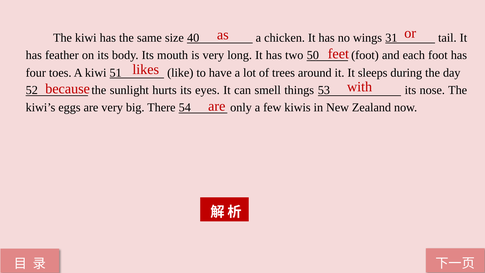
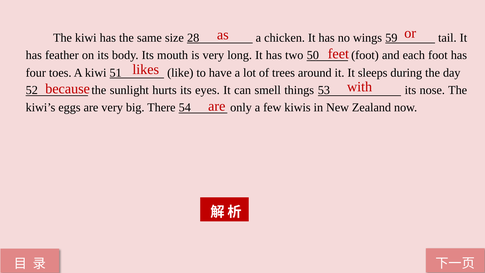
40: 40 -> 28
31: 31 -> 59
